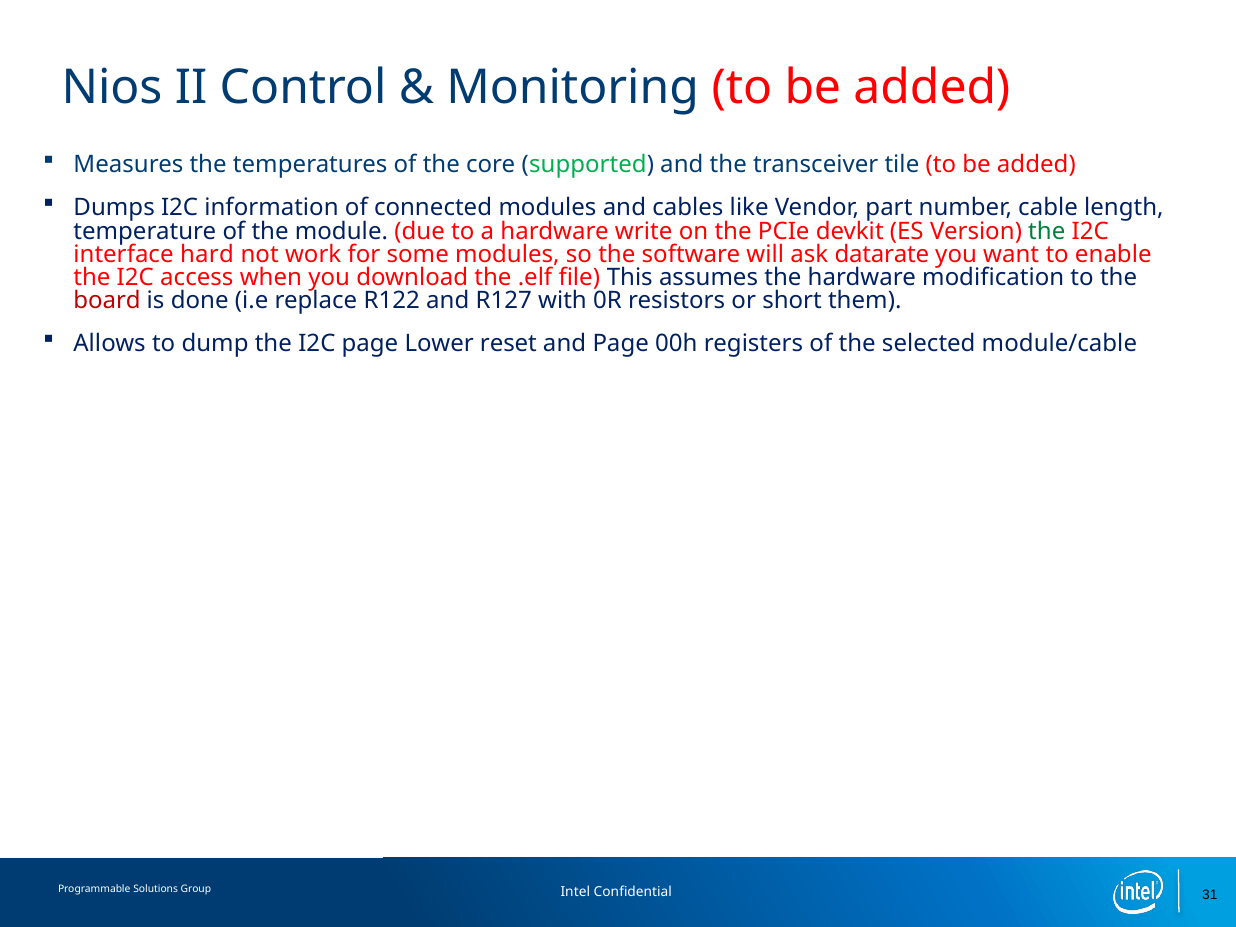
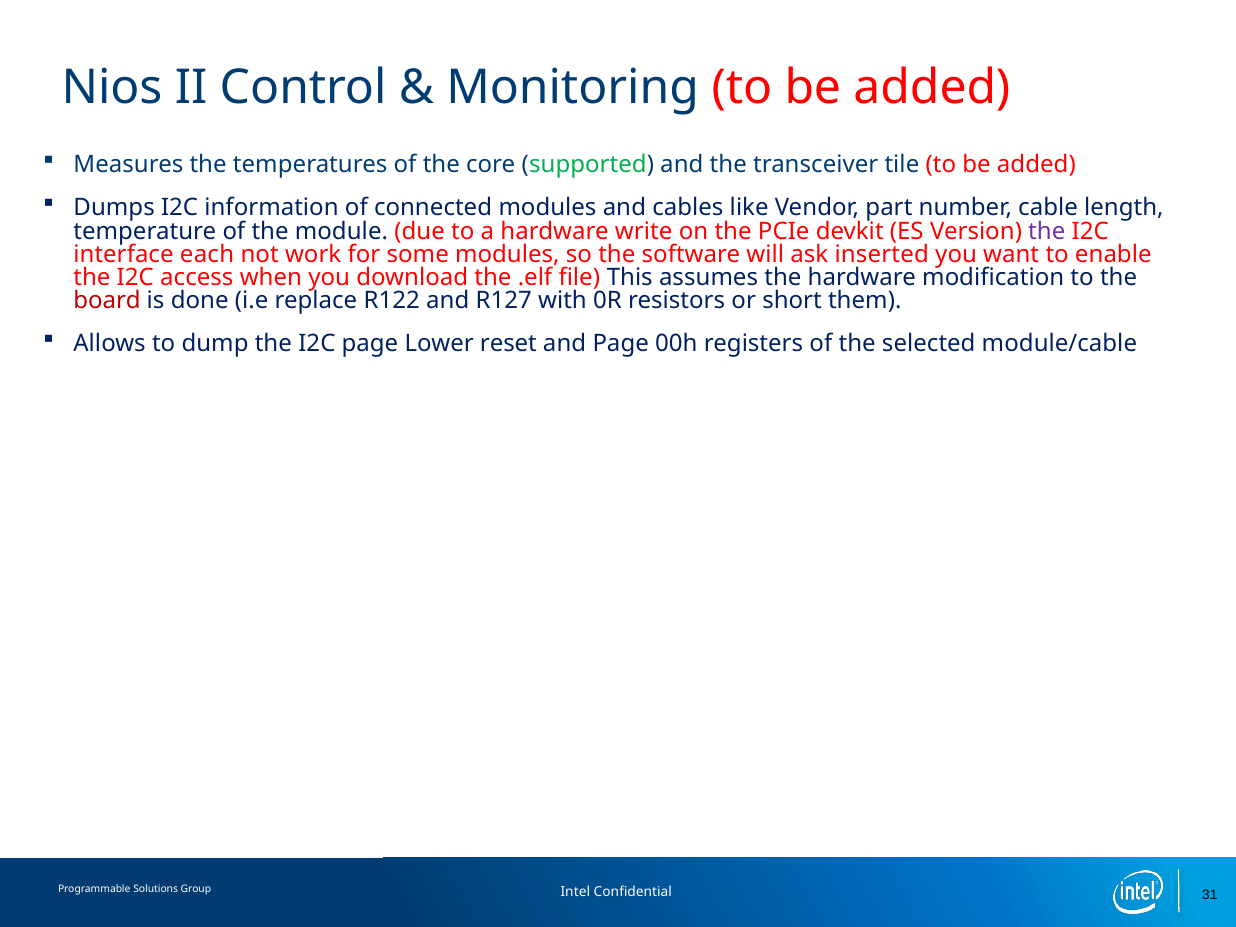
the at (1047, 231) colour: green -> purple
hard: hard -> each
datarate: datarate -> inserted
